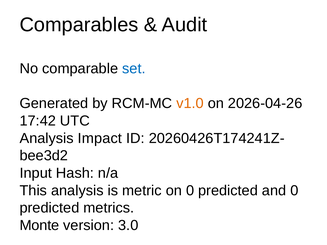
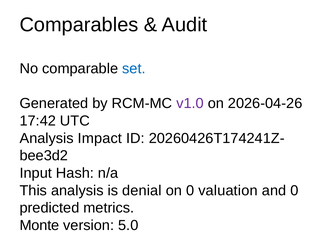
v1.0 colour: orange -> purple
metric: metric -> denial
on 0 predicted: predicted -> valuation
3.0: 3.0 -> 5.0
